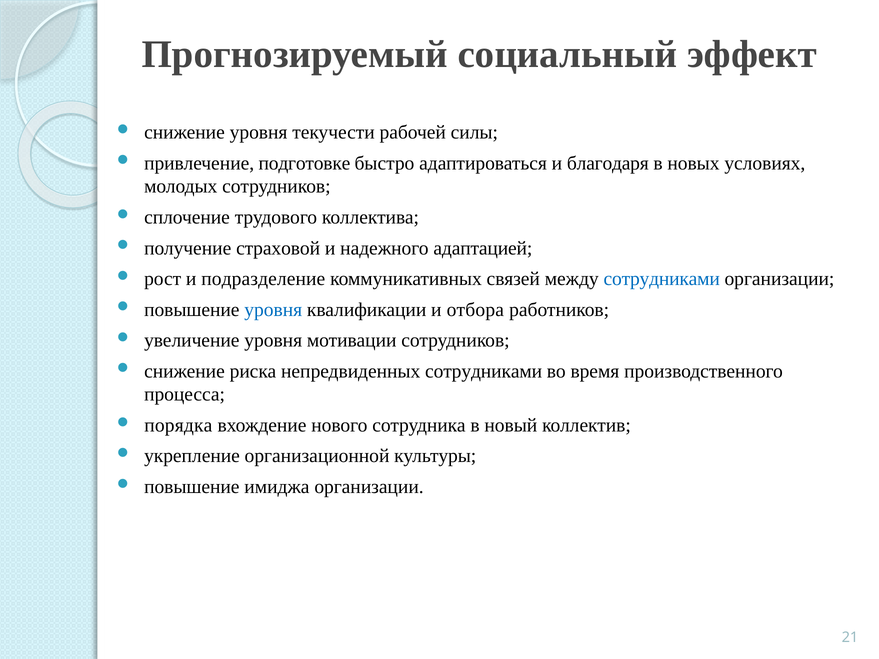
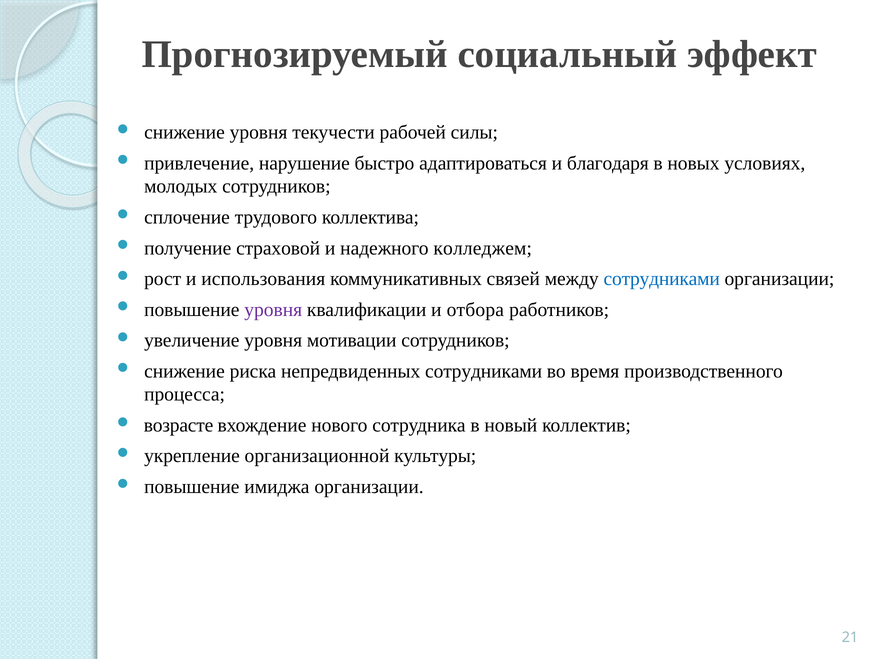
подготовке: подготовке -> нарушение
адаптацией: адаптацией -> колледжем
подразделение: подразделение -> использования
уровня at (273, 310) colour: blue -> purple
порядка: порядка -> возрасте
